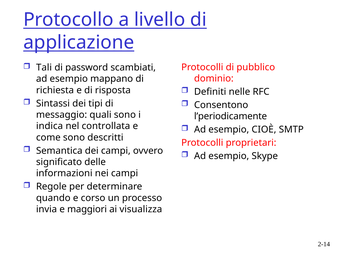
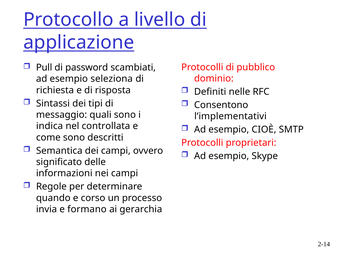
Tali: Tali -> Pull
mappano: mappano -> seleziona
l’periodicamente: l’periodicamente -> l’implementativi
maggiori: maggiori -> formano
visualizza: visualizza -> gerarchia
